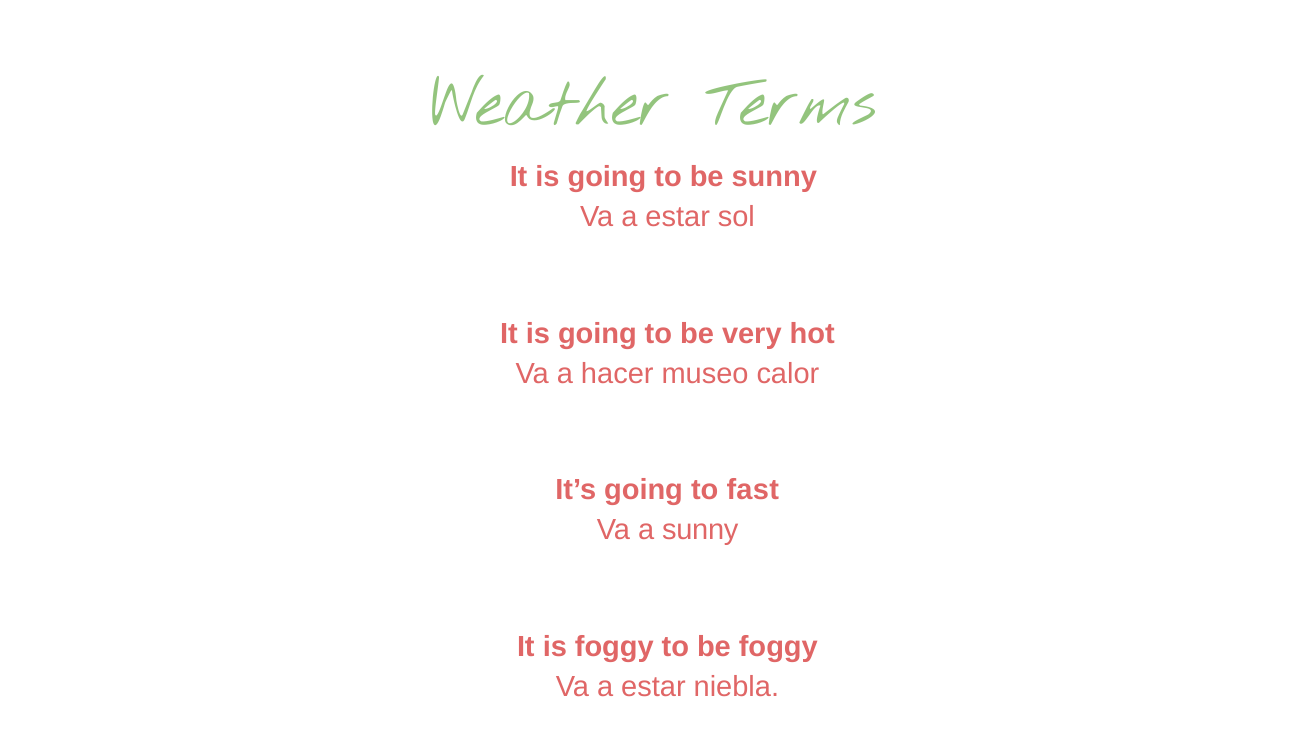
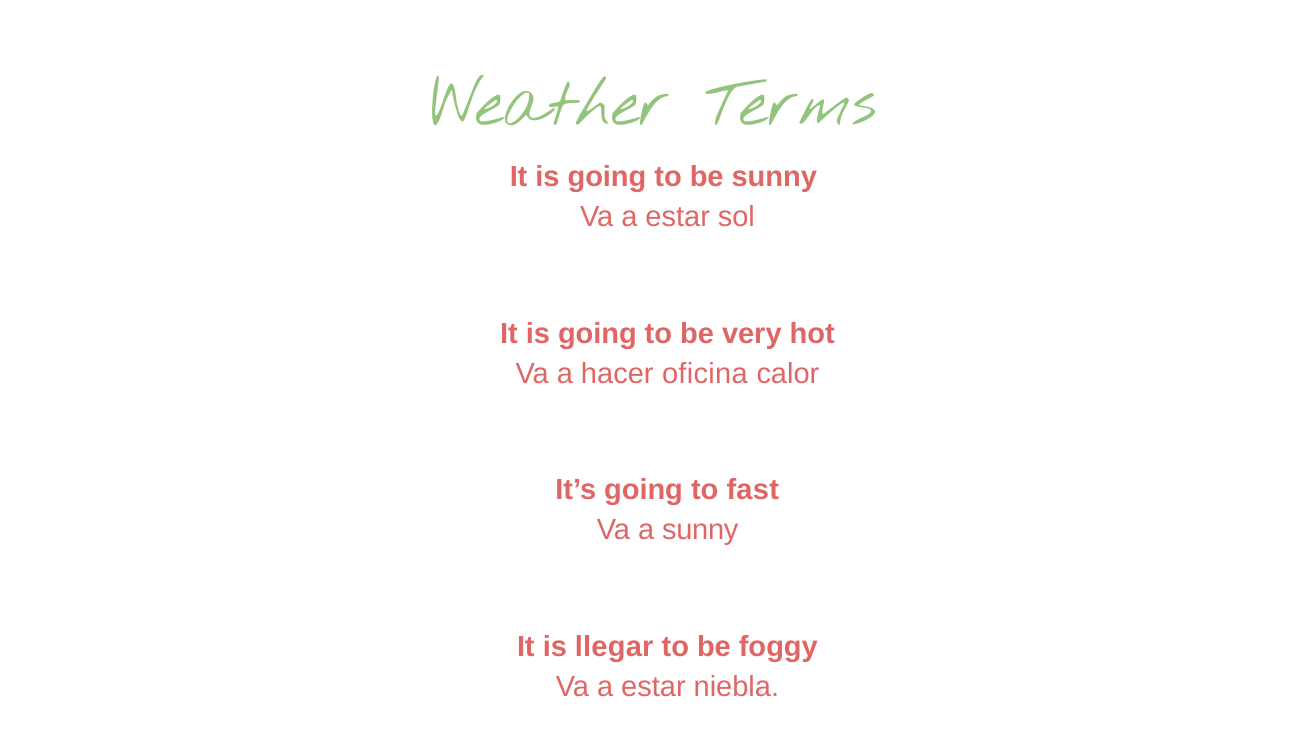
museo: museo -> oficina
is foggy: foggy -> llegar
